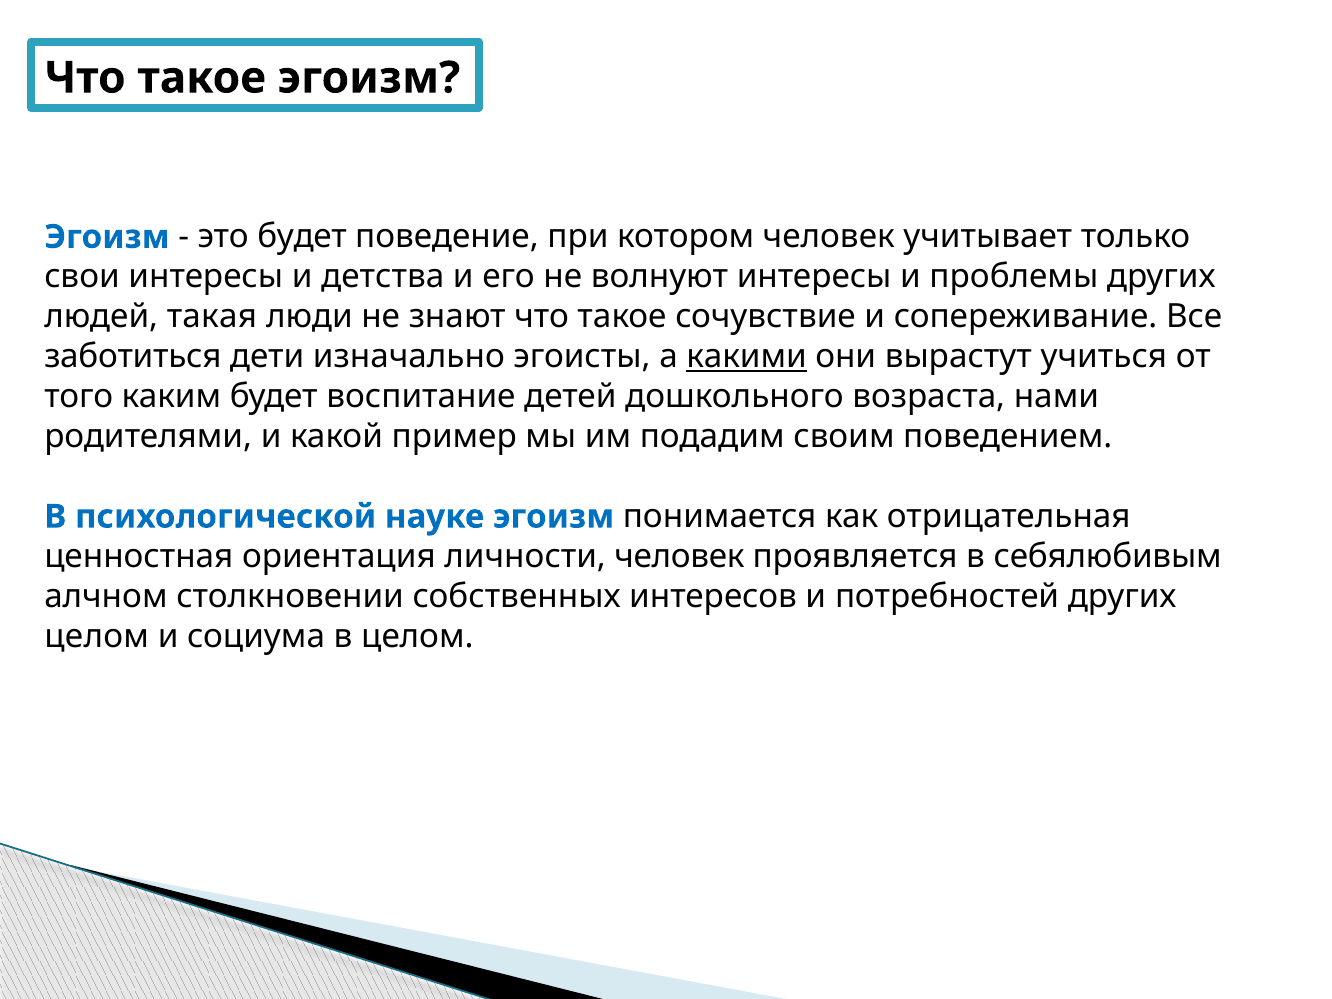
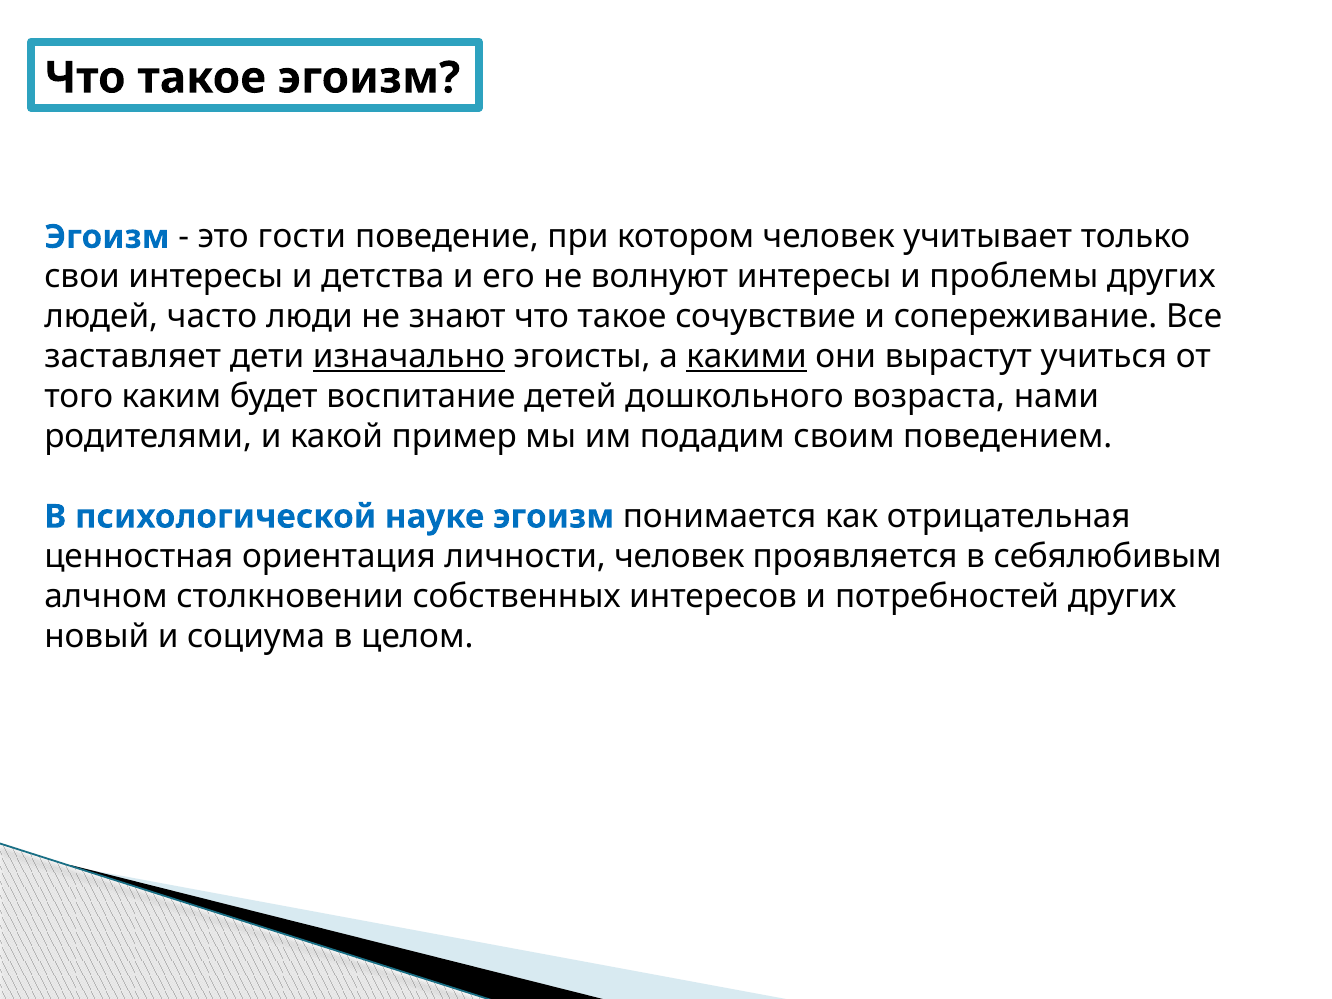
это будет: будет -> гости
такая: такая -> часто
заботиться: заботиться -> заставляет
изначально underline: none -> present
целом at (97, 637): целом -> новый
